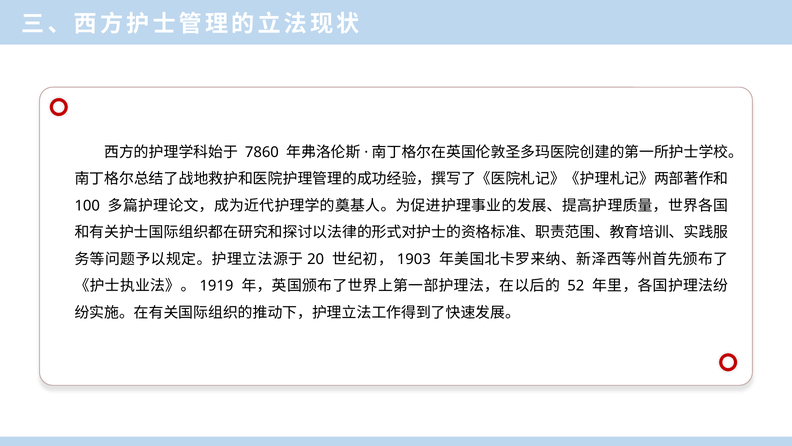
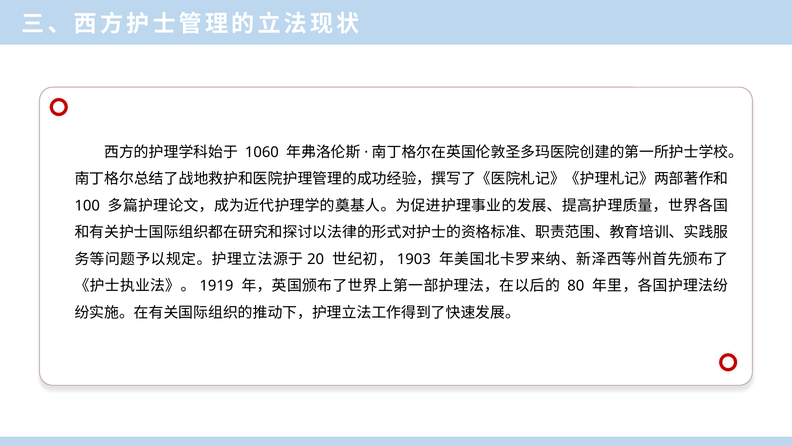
7860: 7860 -> 1060
52: 52 -> 80
